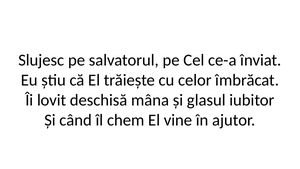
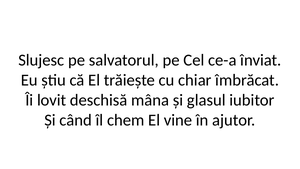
celor: celor -> chiar
